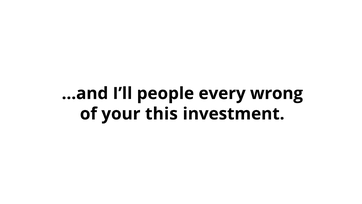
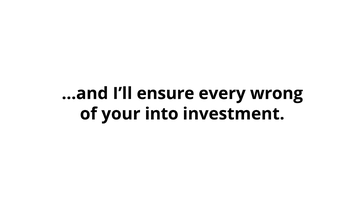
people: people -> ensure
this: this -> into
